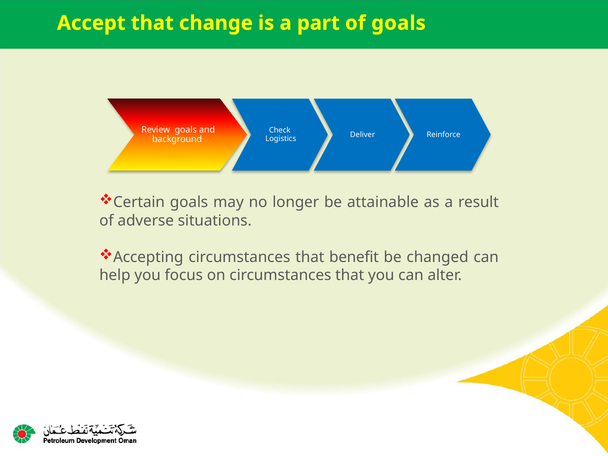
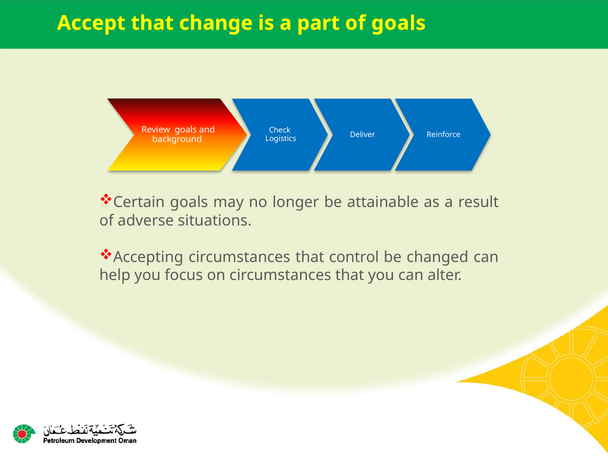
benefit: benefit -> control
